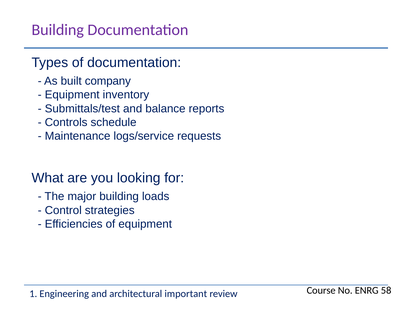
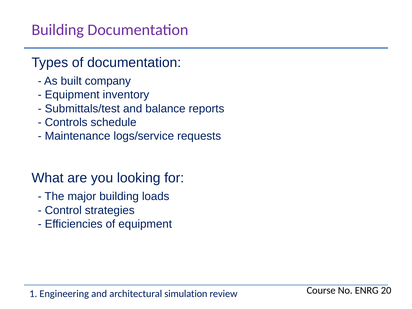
58: 58 -> 20
important: important -> simulation
